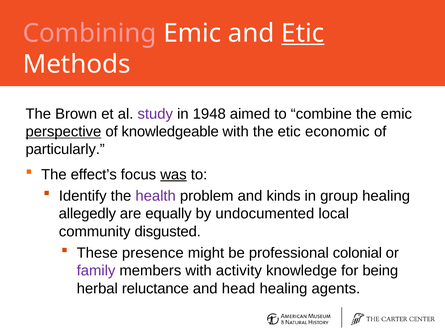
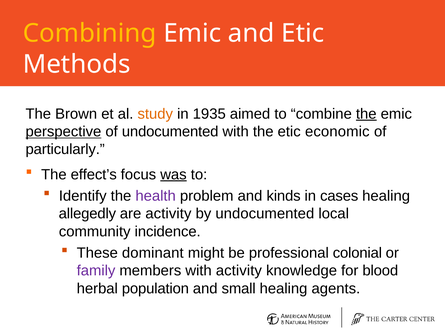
Combining colour: pink -> yellow
Etic at (303, 33) underline: present -> none
study colour: purple -> orange
1948: 1948 -> 1935
the at (366, 114) underline: none -> present
of knowledgeable: knowledgeable -> undocumented
group: group -> cases
are equally: equally -> activity
disgusted: disgusted -> incidence
presence: presence -> dominant
being: being -> blood
reluctance: reluctance -> population
head: head -> small
